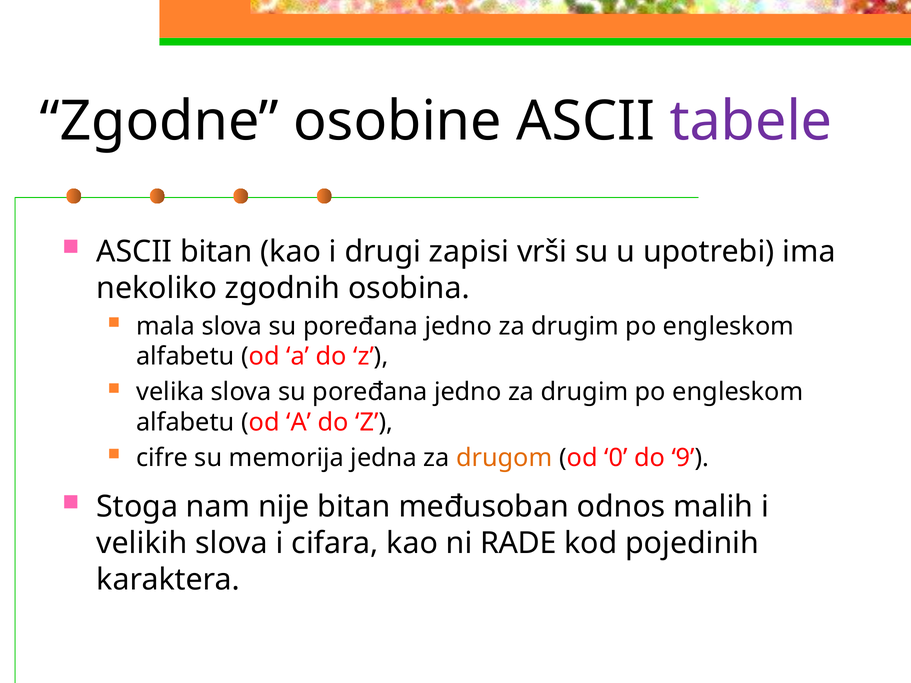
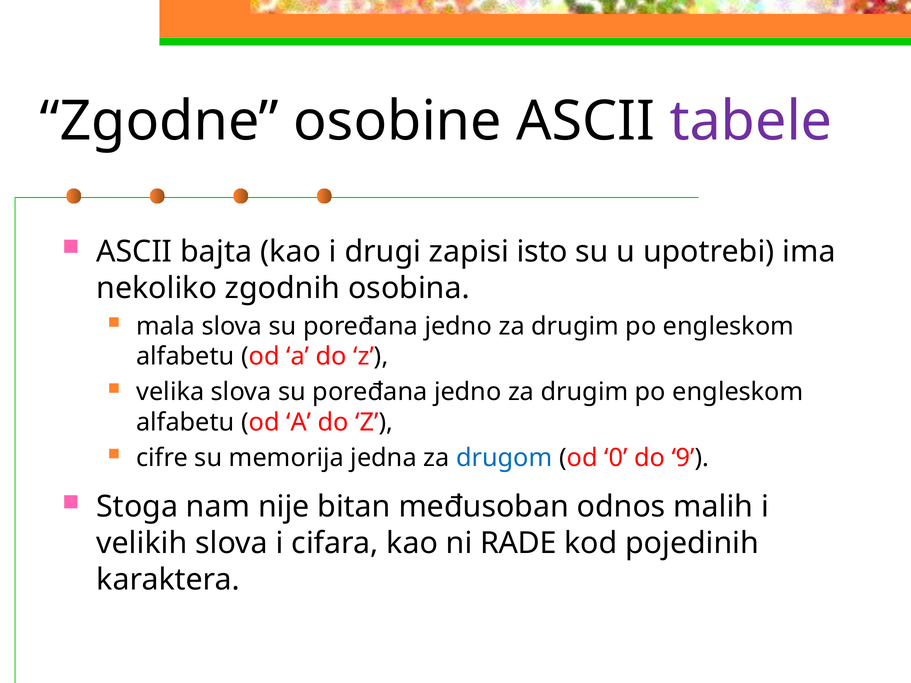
ASCII bitan: bitan -> bajta
vrši: vrši -> isto
drugom colour: orange -> blue
